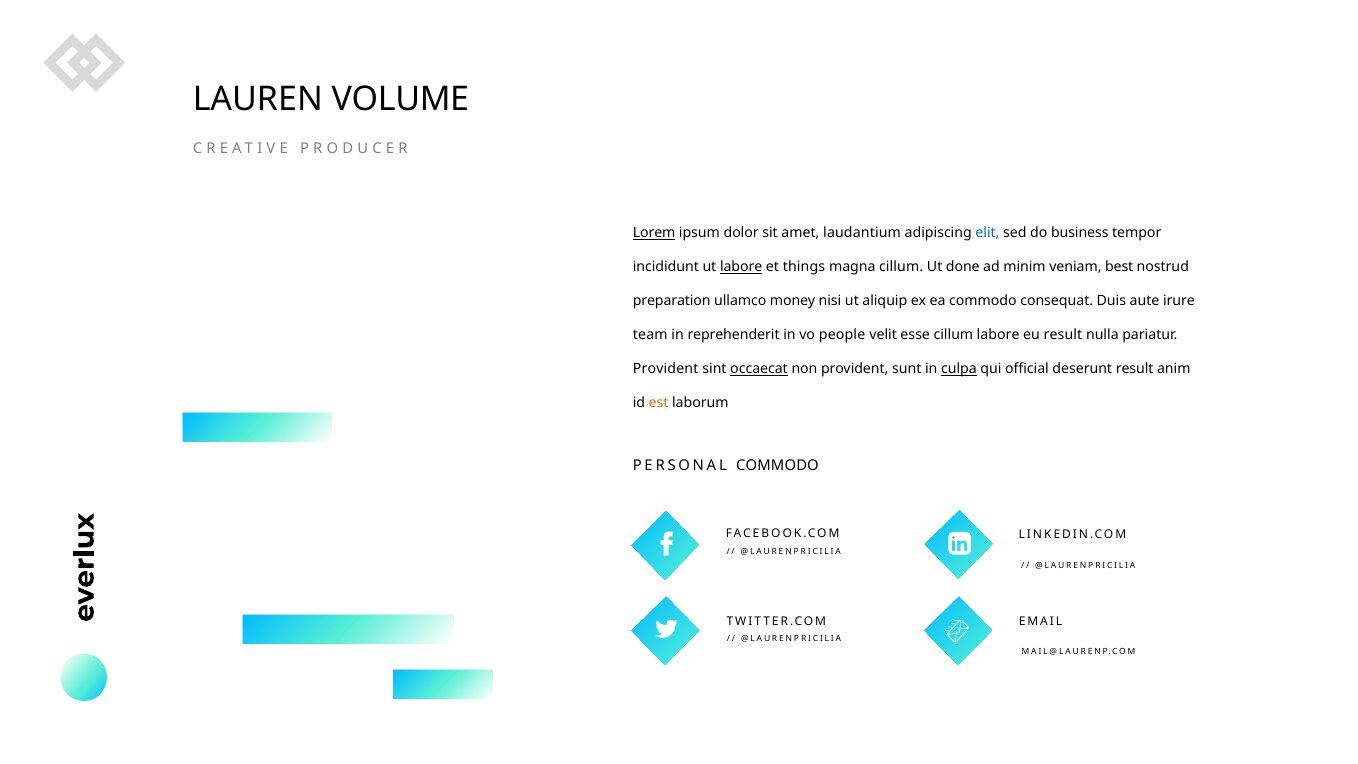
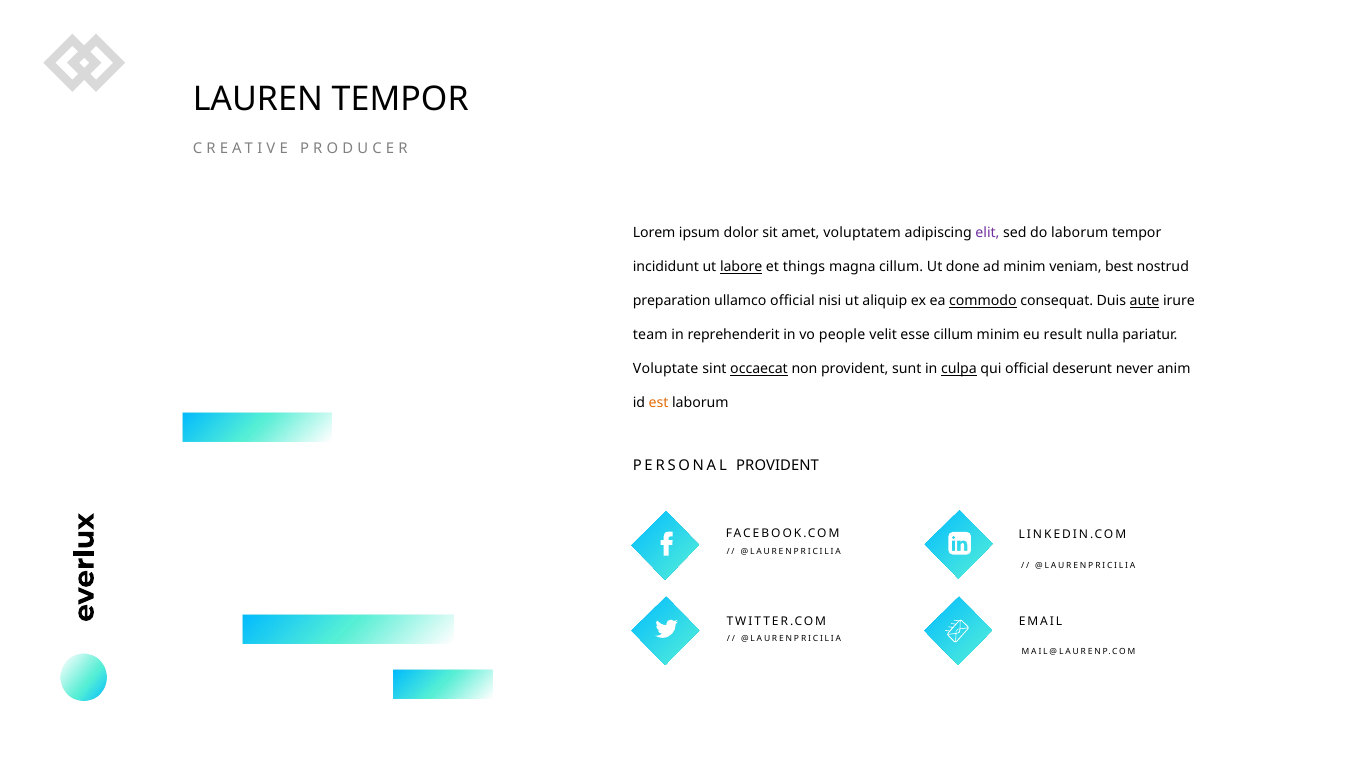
LAUREN VOLUME: VOLUME -> TEMPOR
Lorem underline: present -> none
laudantium: laudantium -> voluptatem
elit colour: blue -> purple
do business: business -> laborum
ullamco money: money -> official
commodo at (983, 301) underline: none -> present
aute underline: none -> present
cillum labore: labore -> minim
Provident at (666, 369): Provident -> Voluptate
deserunt result: result -> never
PERSONAL COMMODO: COMMODO -> PROVIDENT
